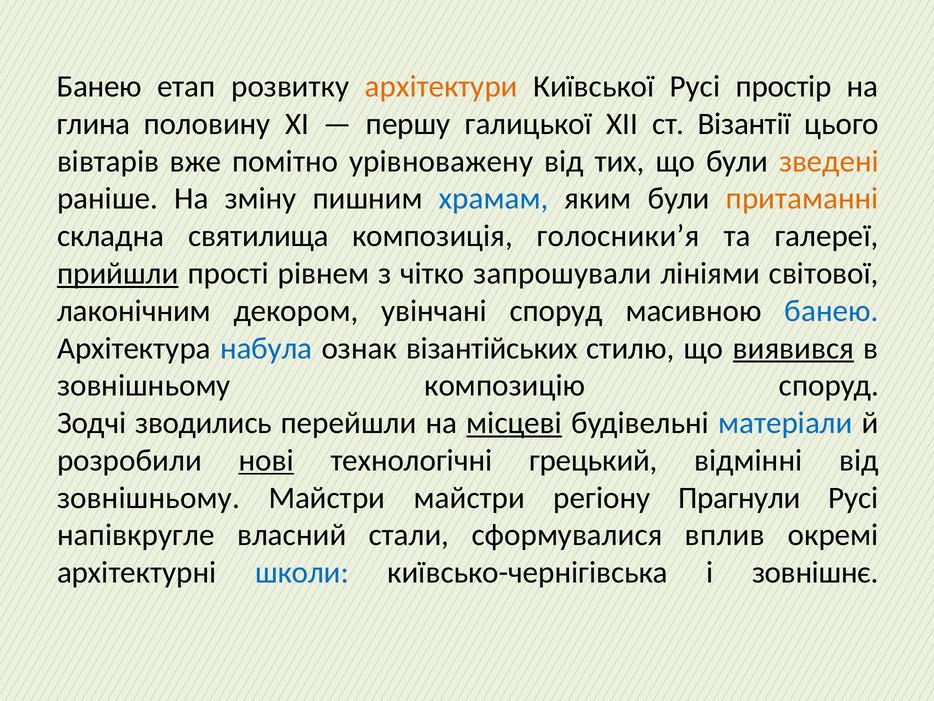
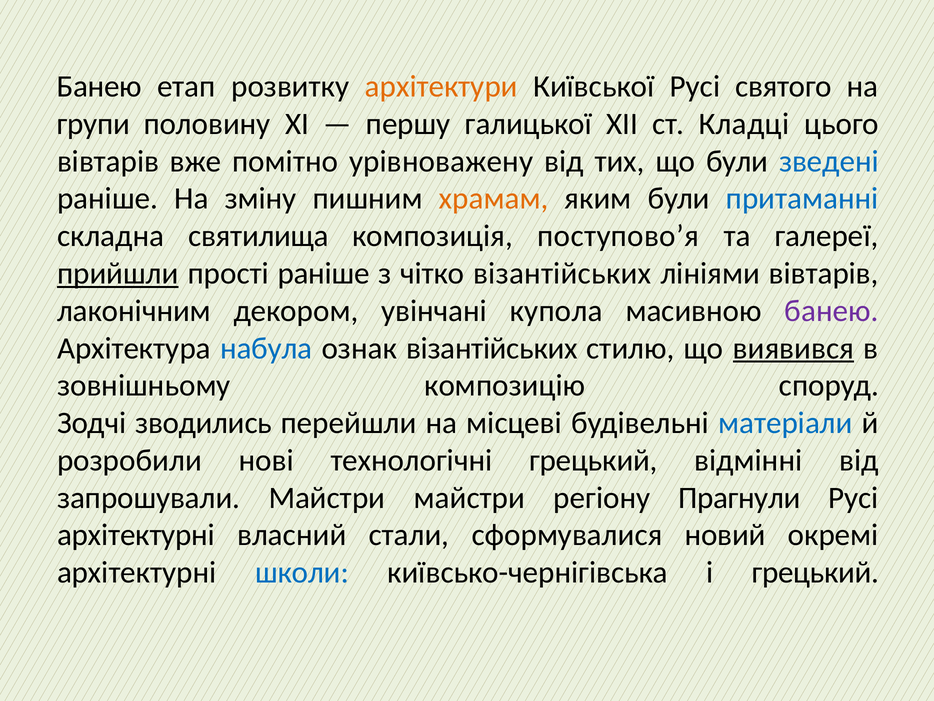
простір: простір -> святого
глина: глина -> групи
Візантії: Візантії -> Кладці
зведені colour: orange -> blue
храмам colour: blue -> orange
притаманні colour: orange -> blue
голосники’я: голосники’я -> поступово’я
прості рівнем: рівнем -> раніше
чітко запрошували: запрошували -> візантійських
лініями світової: світової -> вівтарів
увінчані споруд: споруд -> купола
банею at (832, 311) colour: blue -> purple
місцеві underline: present -> none
нові underline: present -> none
зовнішньому at (149, 497): зовнішньому -> запрошували
напівкругле at (136, 535): напівкругле -> архітектурні
вплив: вплив -> новий
і зовнішнє: зовнішнє -> грецький
